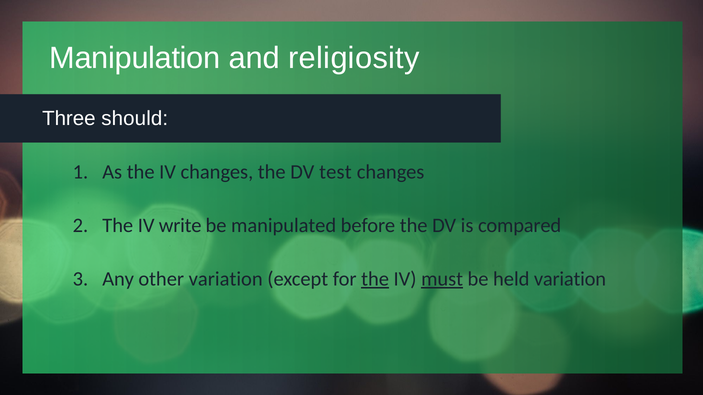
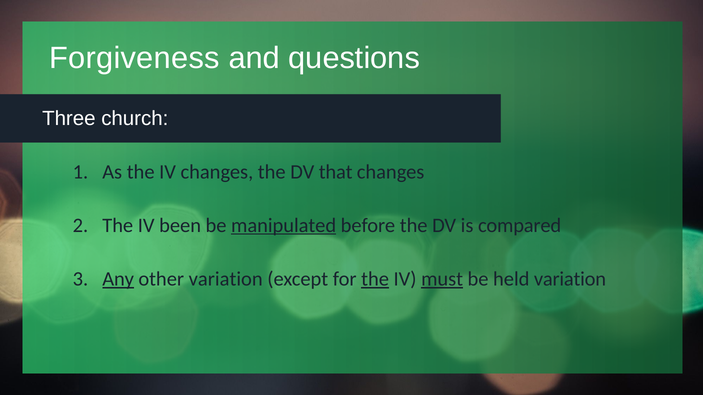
Manipulation: Manipulation -> Forgiveness
religiosity: religiosity -> questions
should: should -> church
test: test -> that
write: write -> been
manipulated underline: none -> present
Any underline: none -> present
